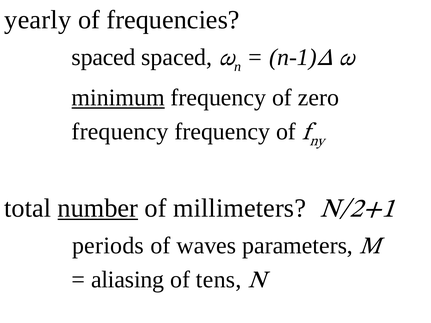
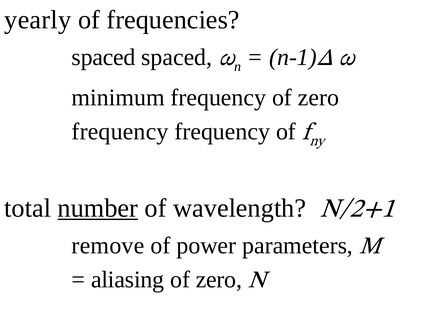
minimum underline: present -> none
millimeters: millimeters -> wavelength
periods: periods -> remove
waves: waves -> power
tens at (219, 280): tens -> zero
